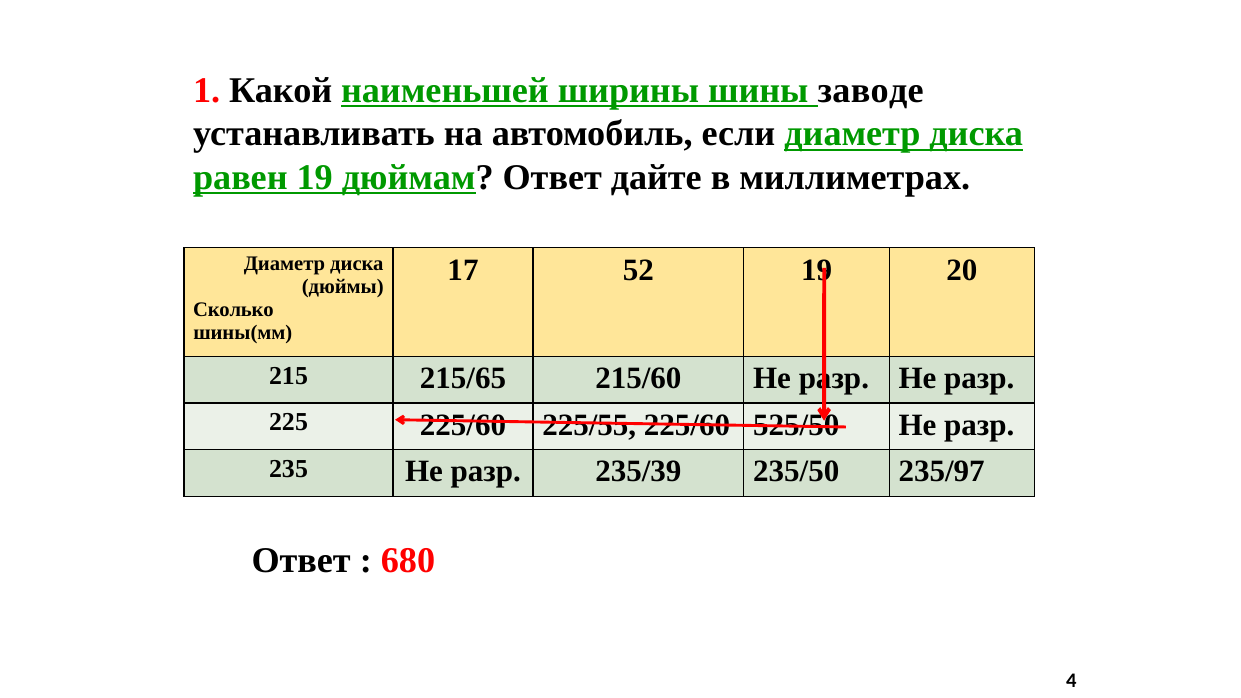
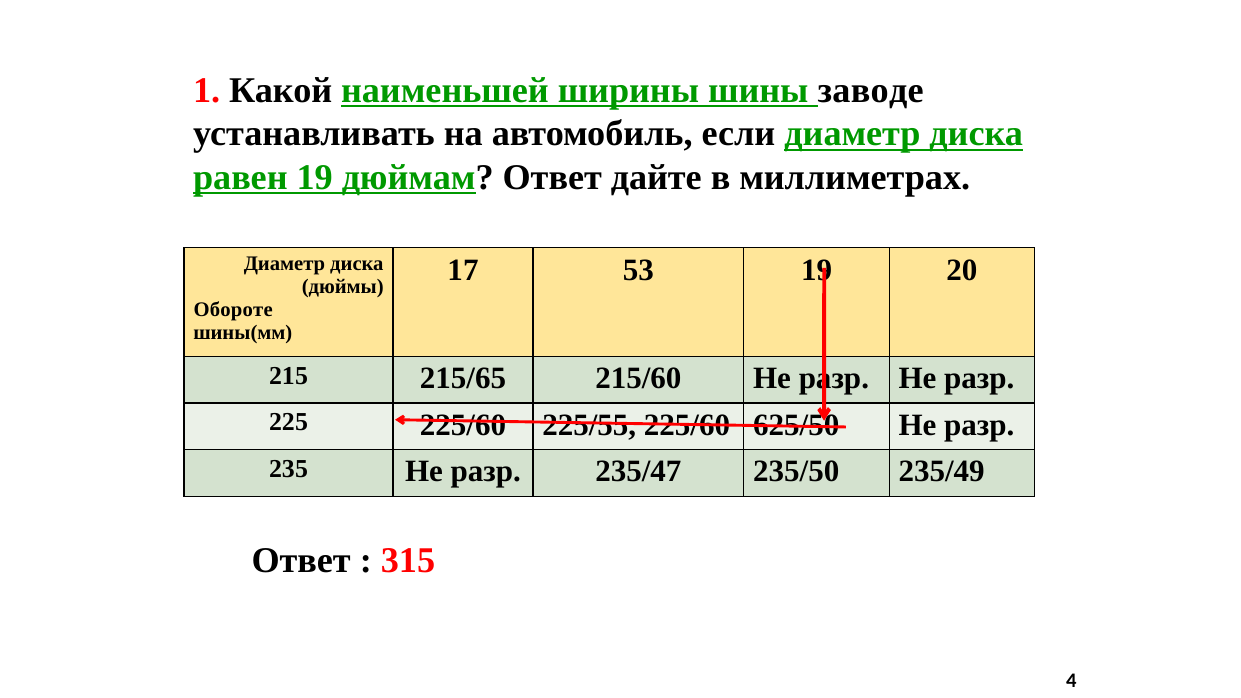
52: 52 -> 53
Сколько: Сколько -> Обороте
525/50: 525/50 -> 625/50
235/39: 235/39 -> 235/47
235/97: 235/97 -> 235/49
680: 680 -> 315
